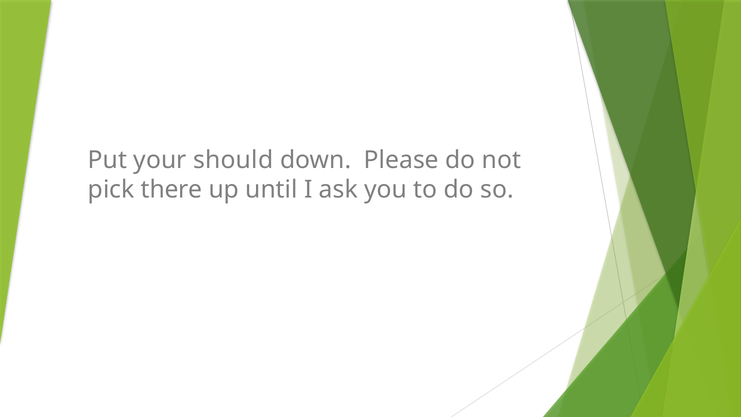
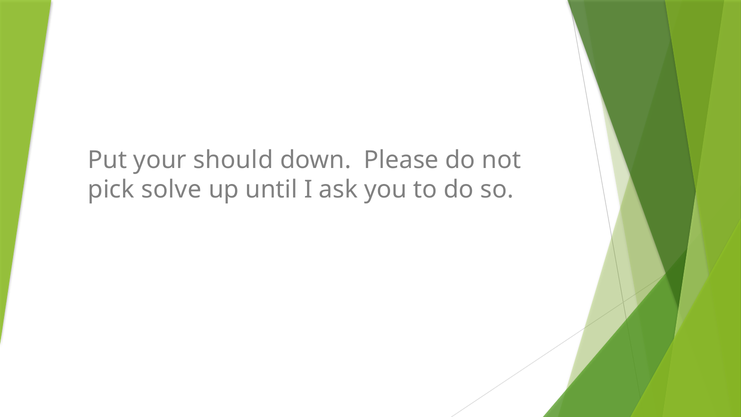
there: there -> solve
